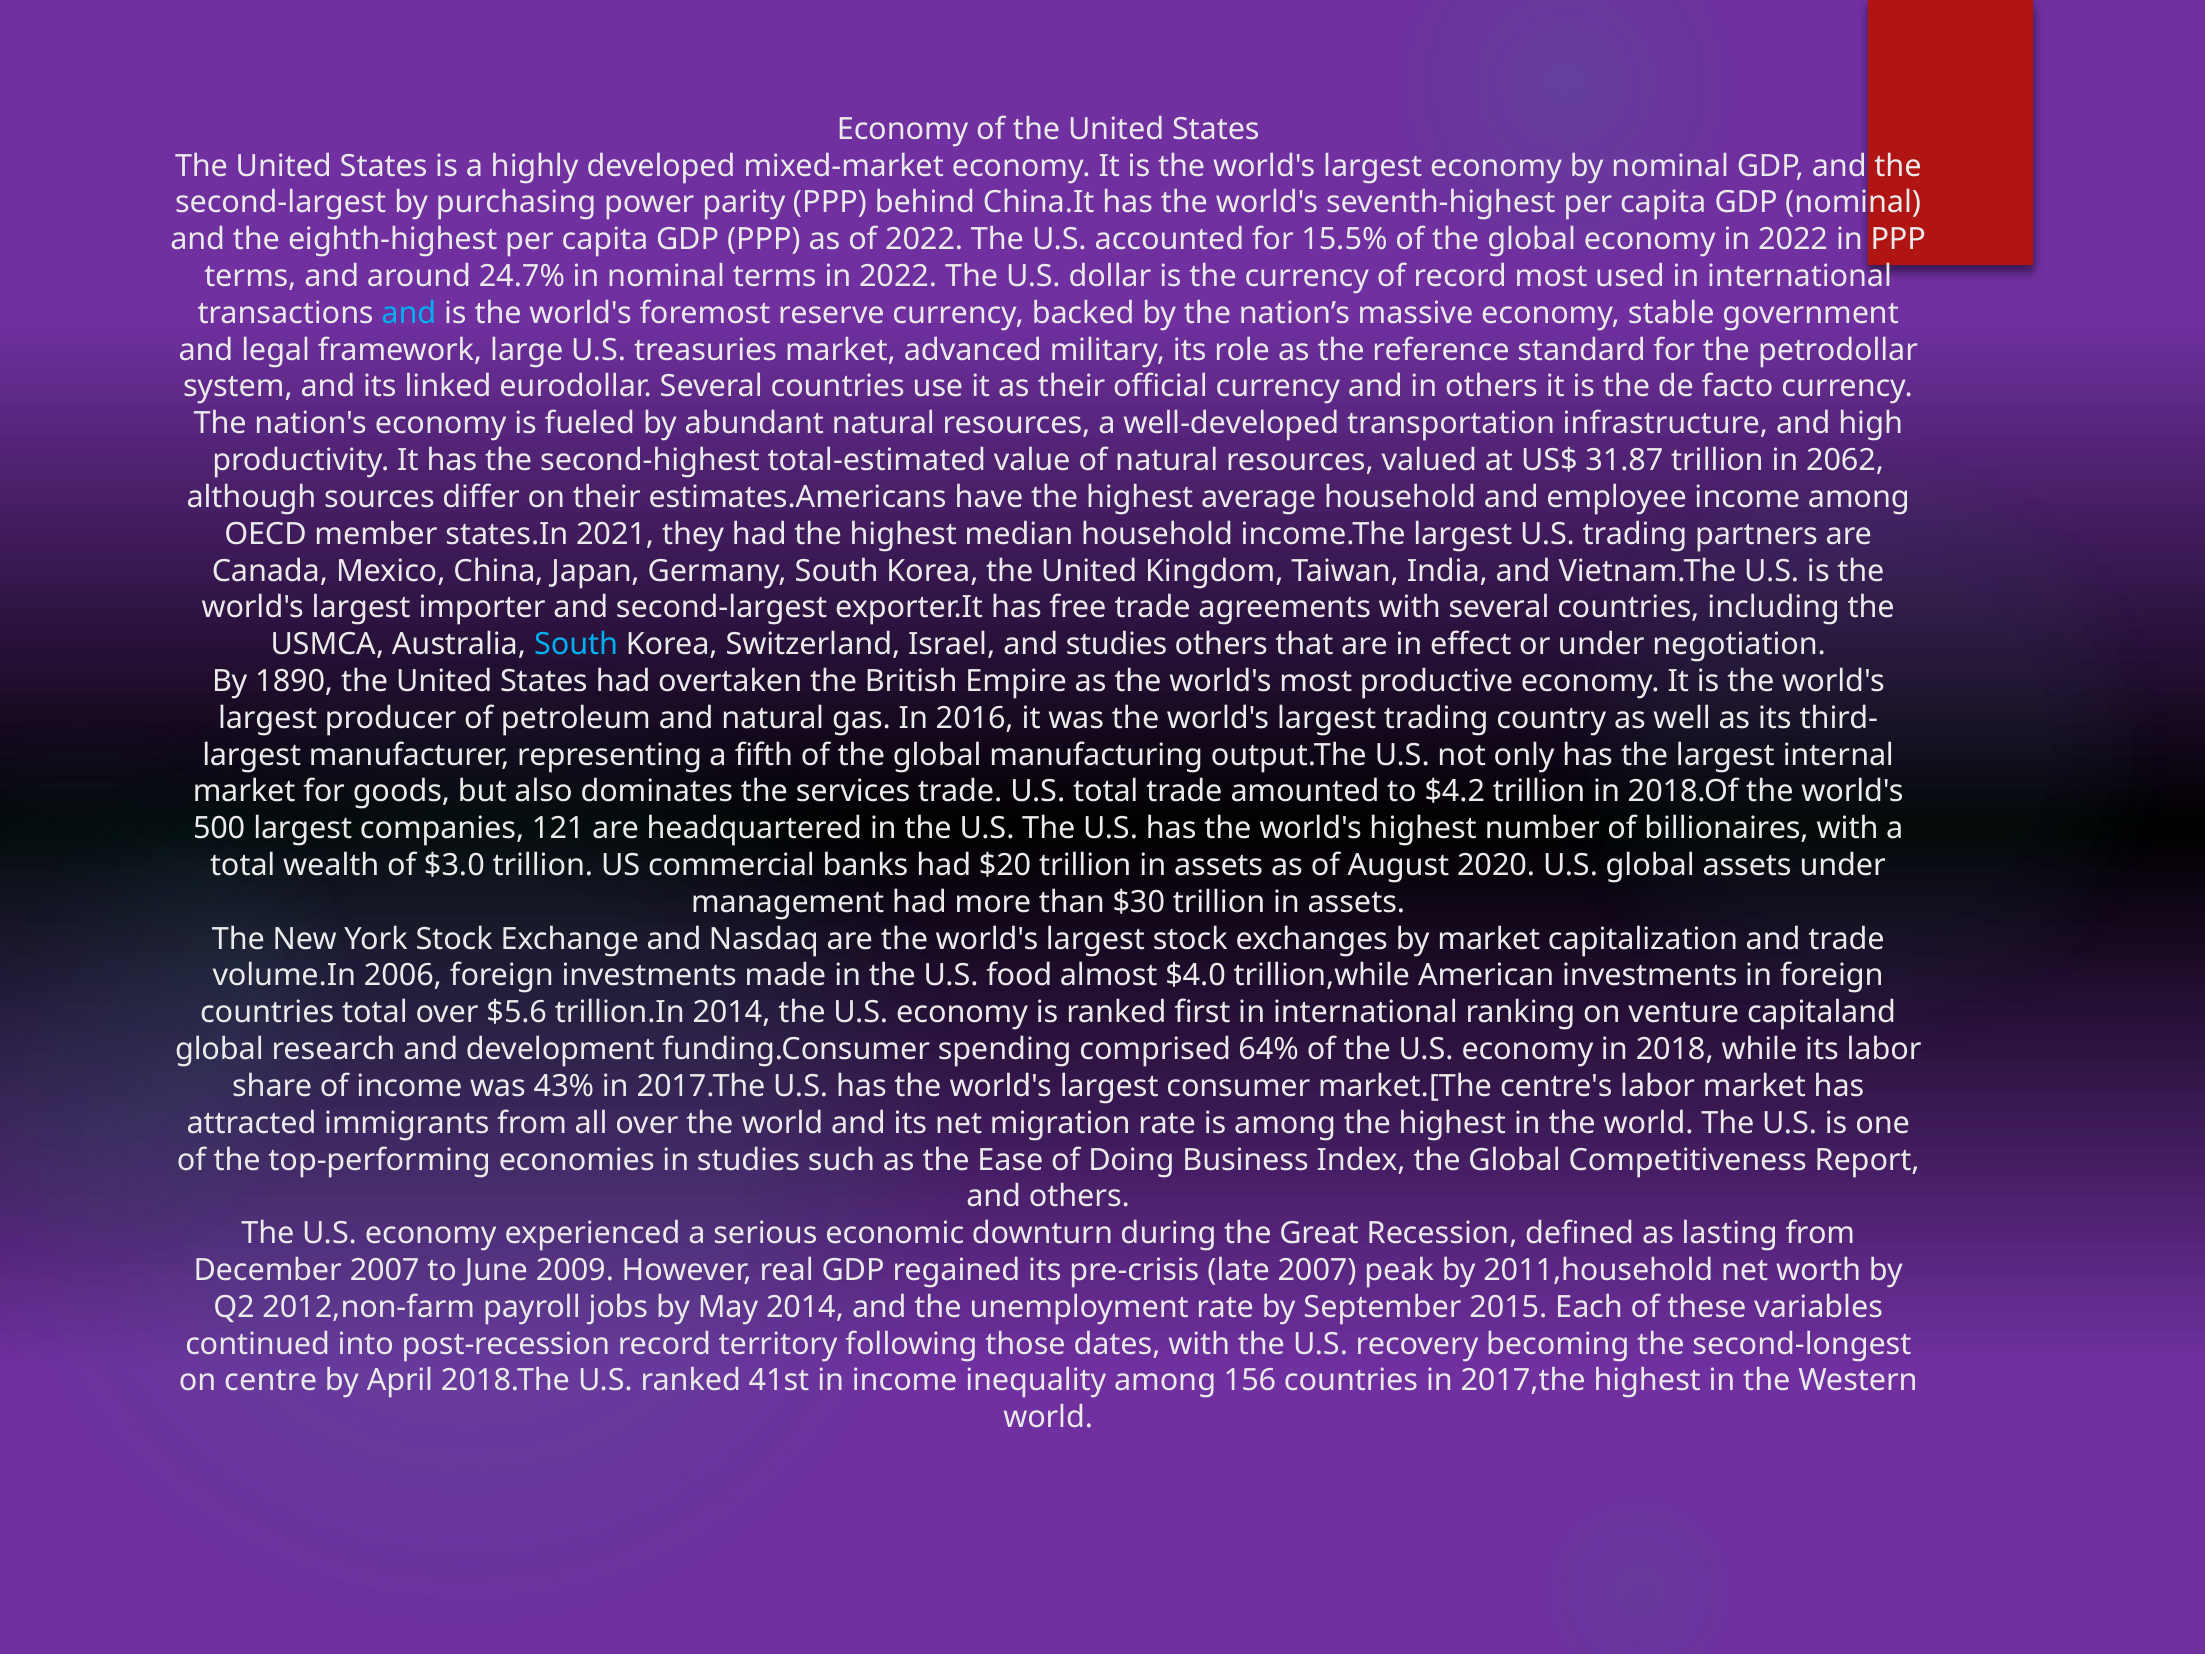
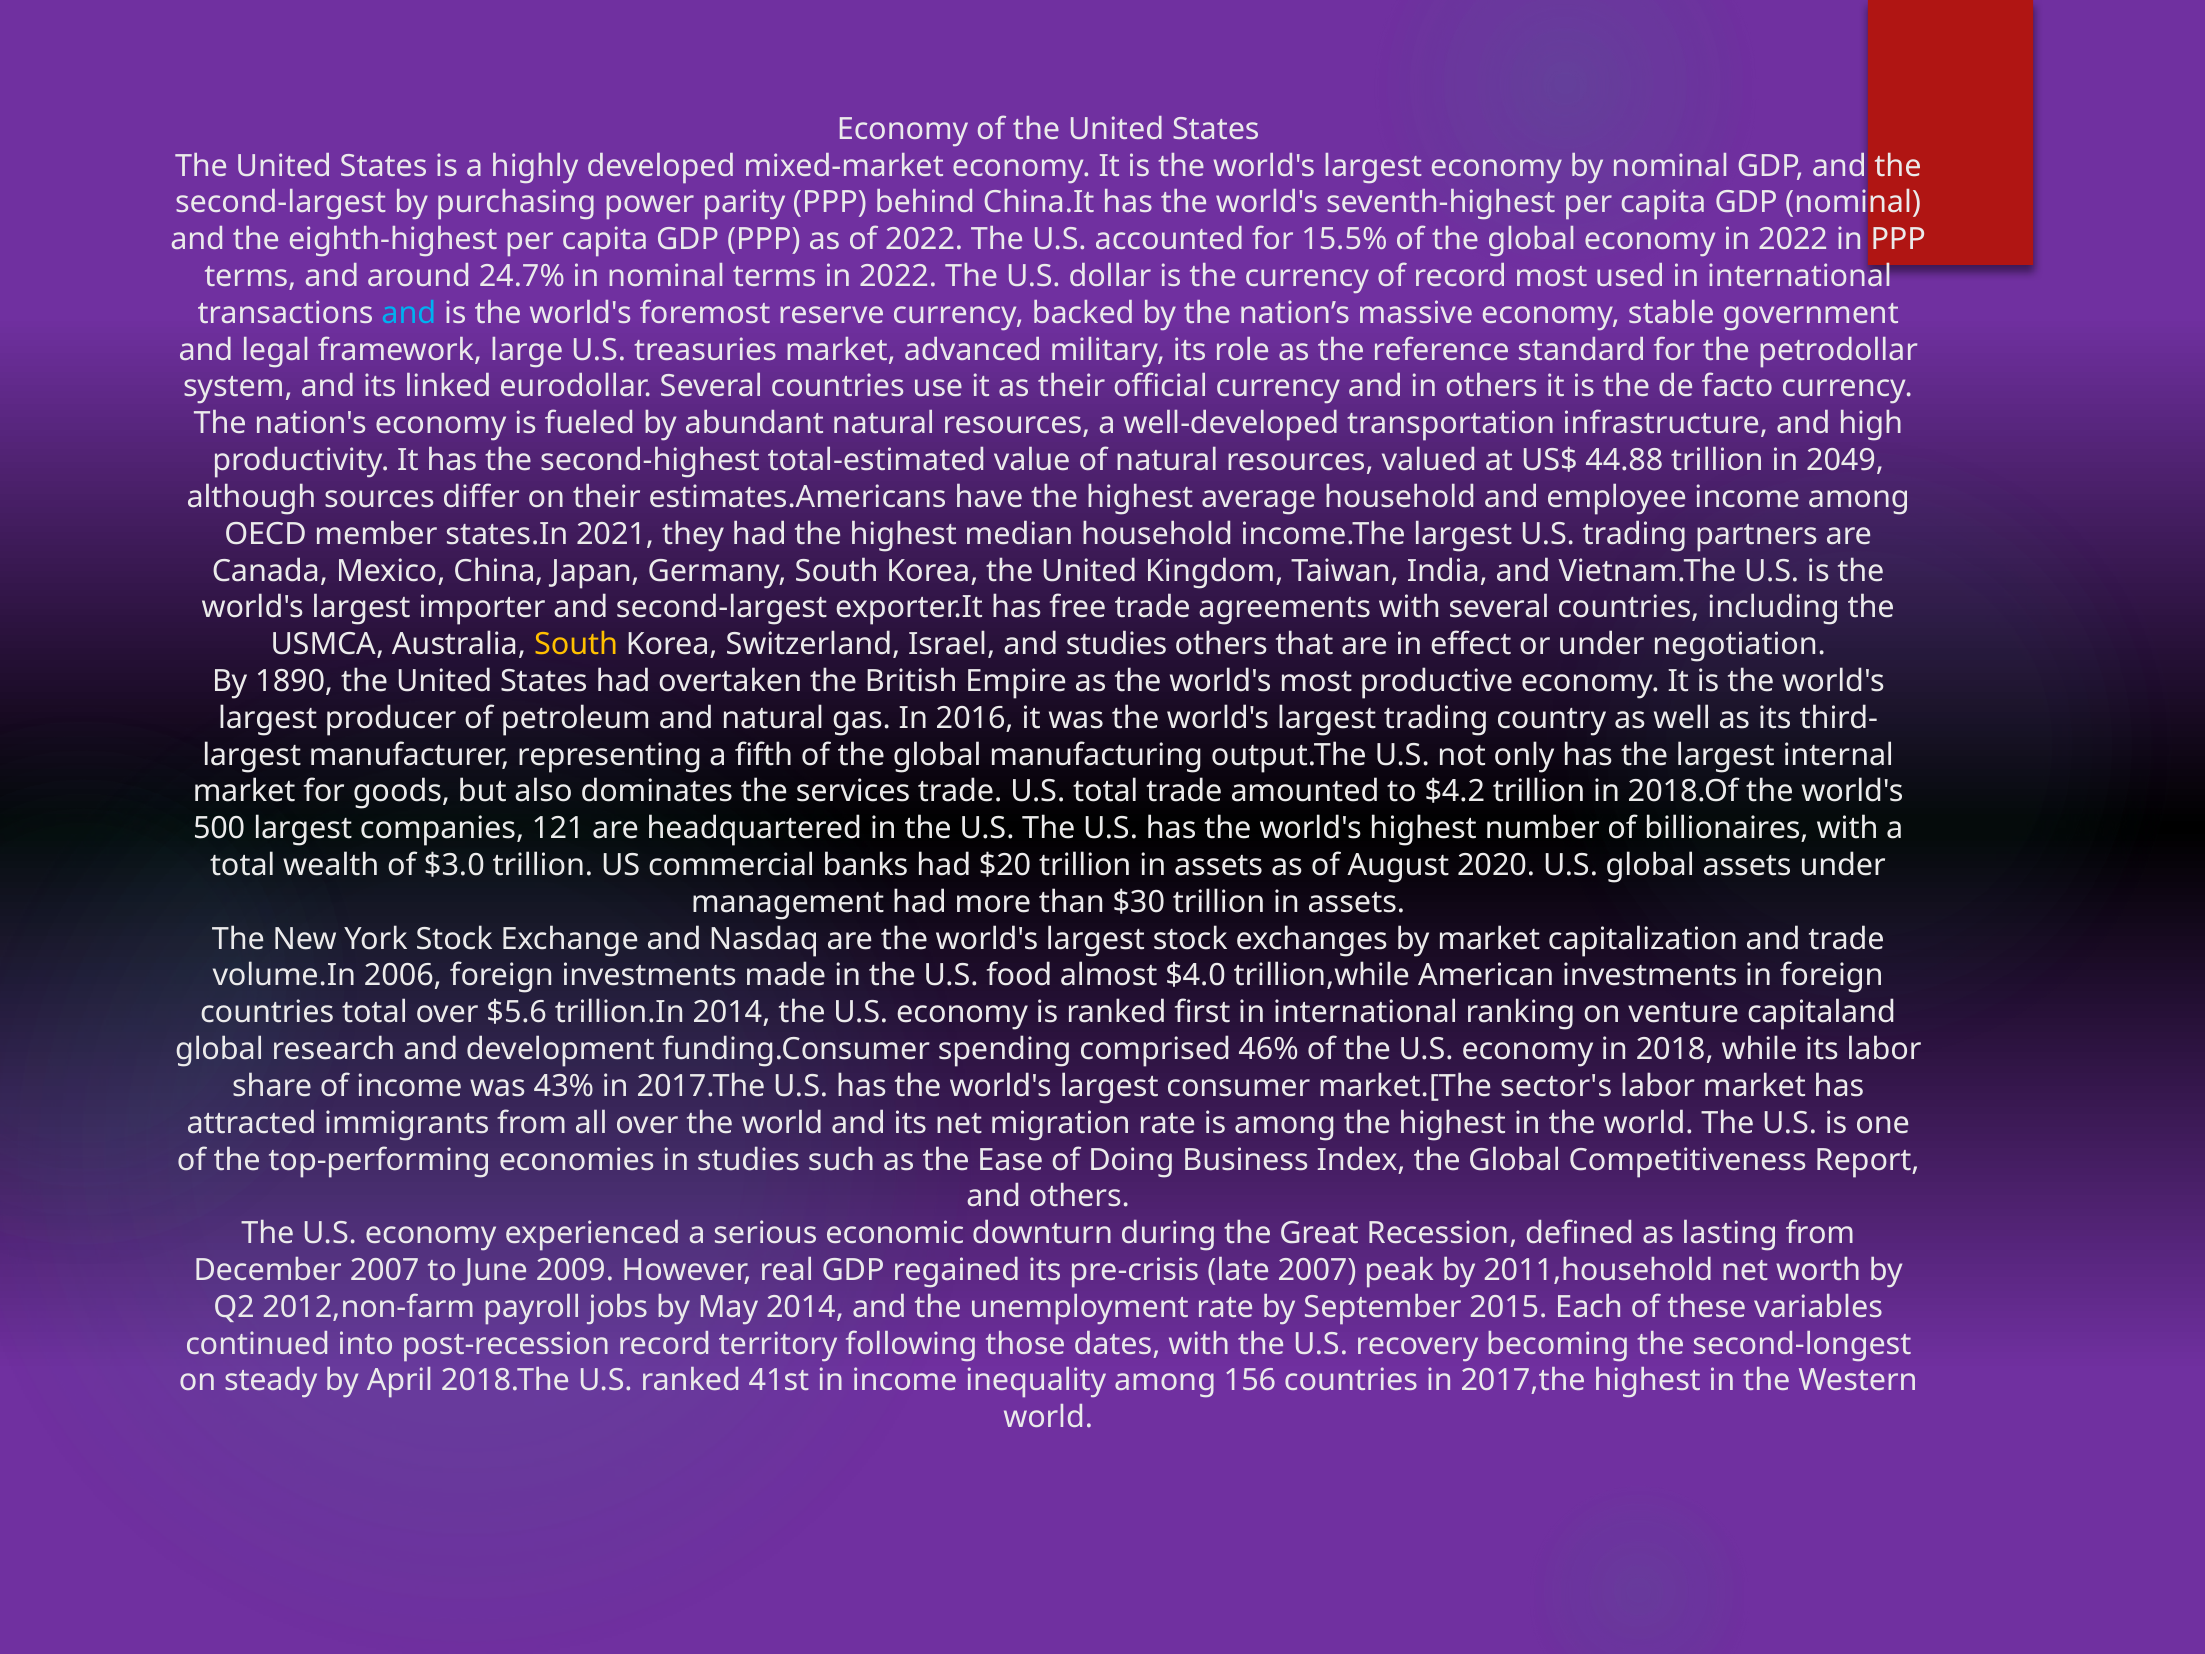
31.87: 31.87 -> 44.88
2062: 2062 -> 2049
South at (576, 644) colour: light blue -> yellow
64%: 64% -> 46%
centre's: centre's -> sector's
centre: centre -> steady
